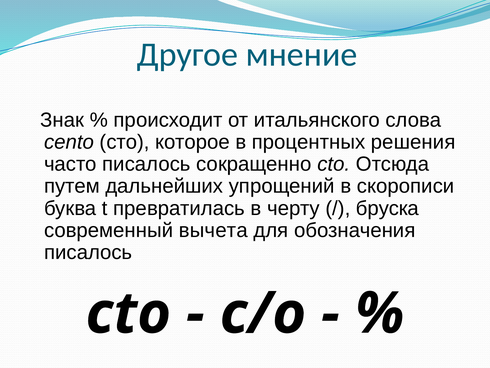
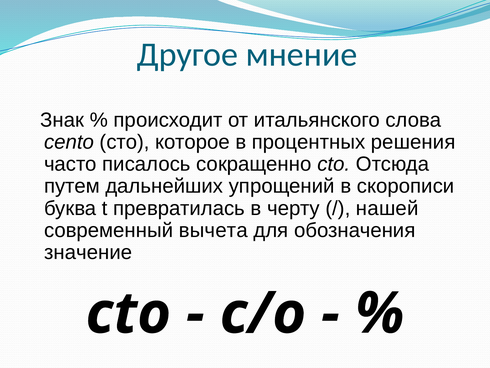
бруска: бруска -> нашей
писалось at (88, 252): писалось -> значение
